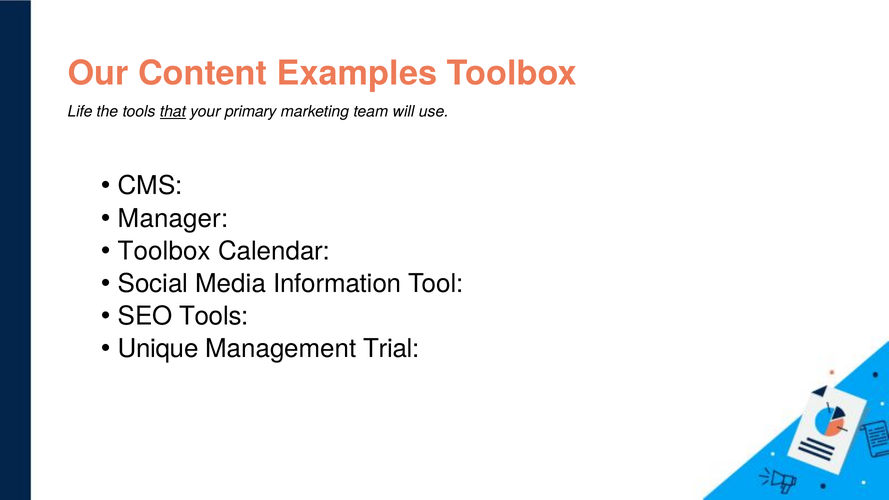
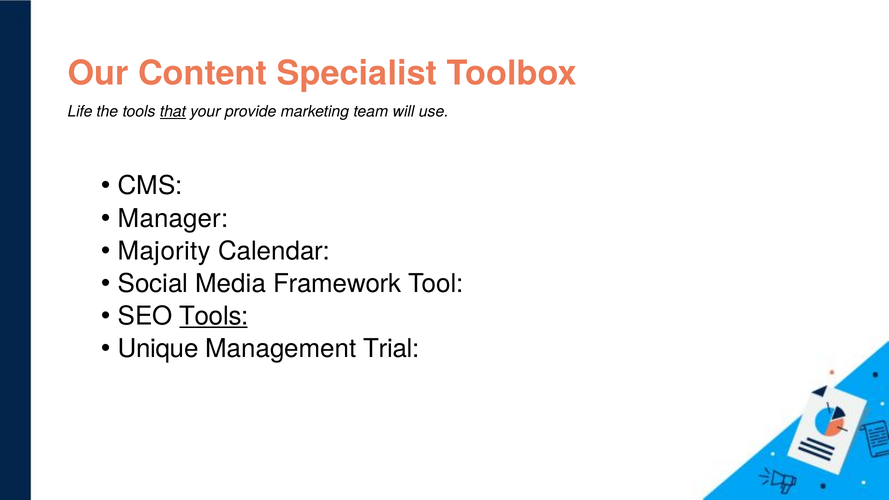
Examples: Examples -> Specialist
primary: primary -> provide
Toolbox at (164, 251): Toolbox -> Majority
Information: Information -> Framework
Tools at (214, 316) underline: none -> present
